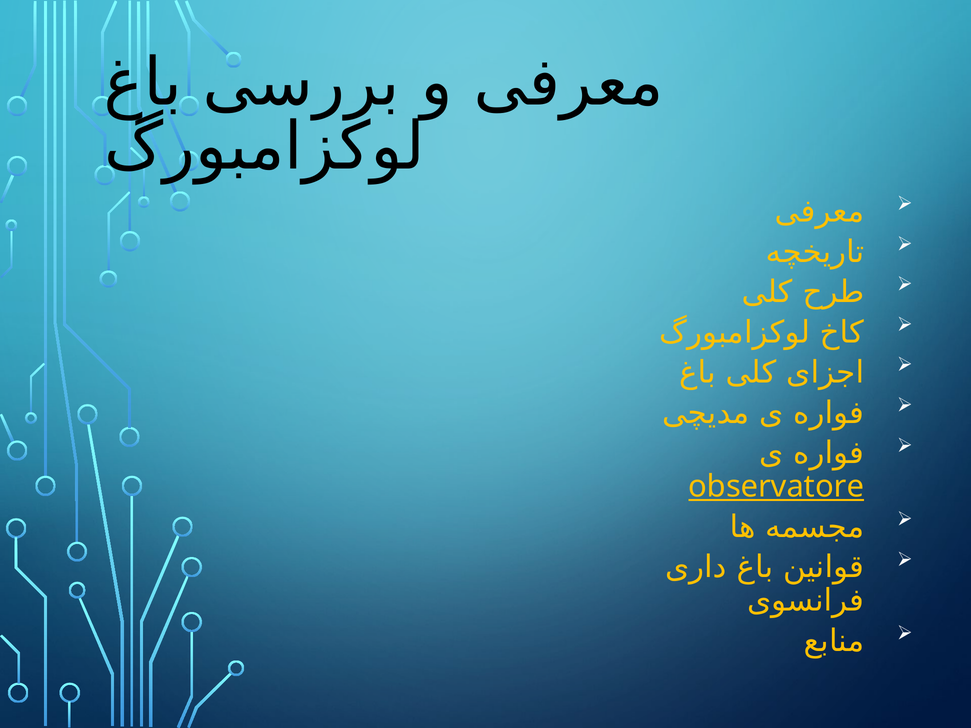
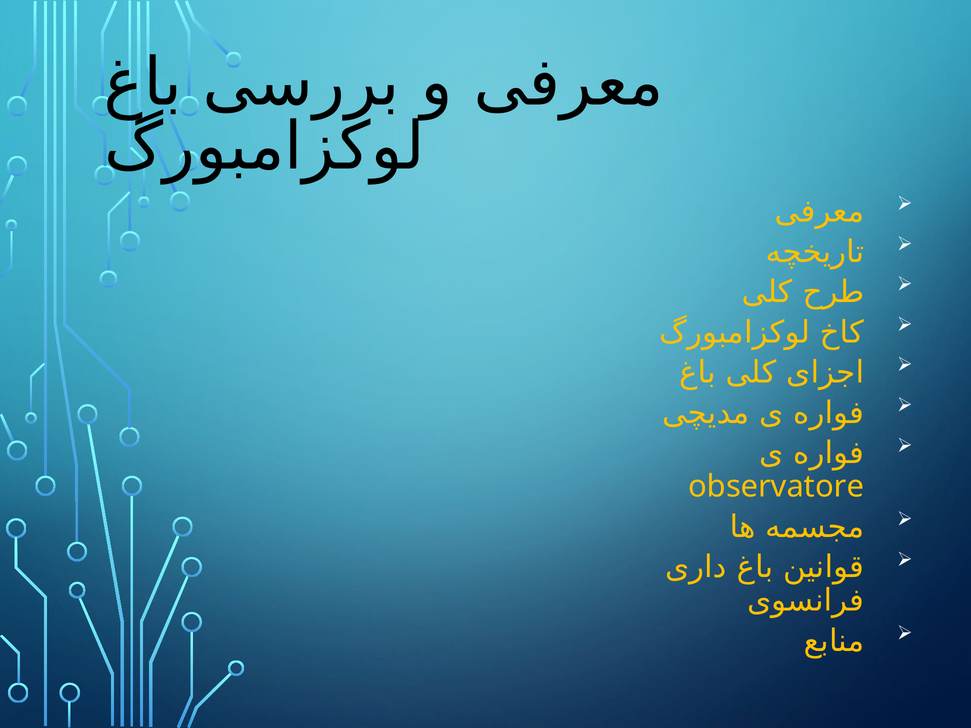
observatore underline: present -> none
